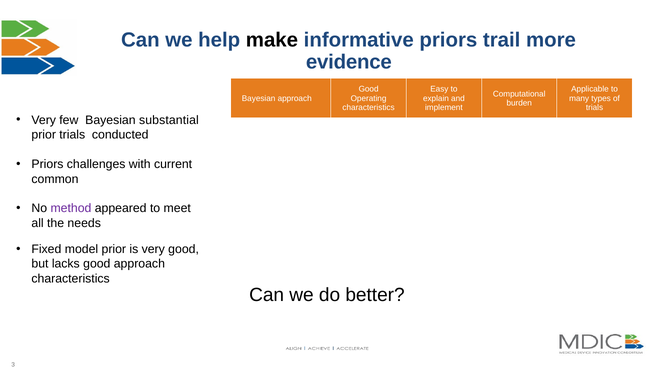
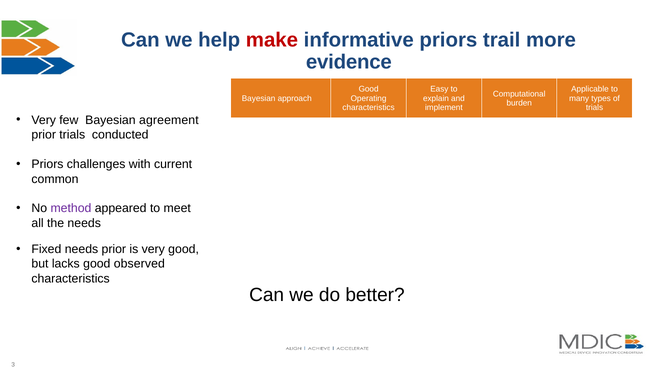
make colour: black -> red
substantial: substantial -> agreement
Fixed model: model -> needs
good approach: approach -> observed
